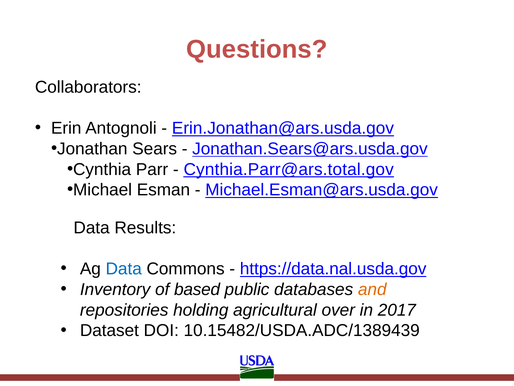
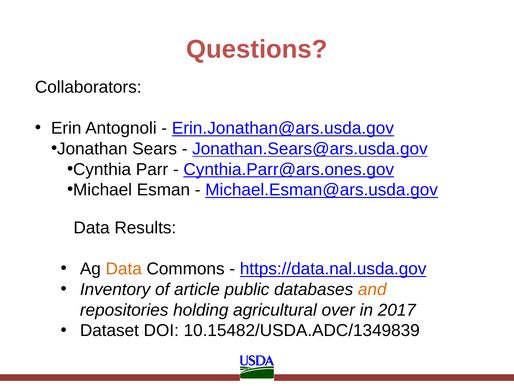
Cynthia.Parr@ars.total.gov: Cynthia.Parr@ars.total.gov -> Cynthia.Parr@ars.ones.gov
Data at (124, 269) colour: blue -> orange
based: based -> article
10.15482/USDA.ADC/1389439: 10.15482/USDA.ADC/1389439 -> 10.15482/USDA.ADC/1349839
